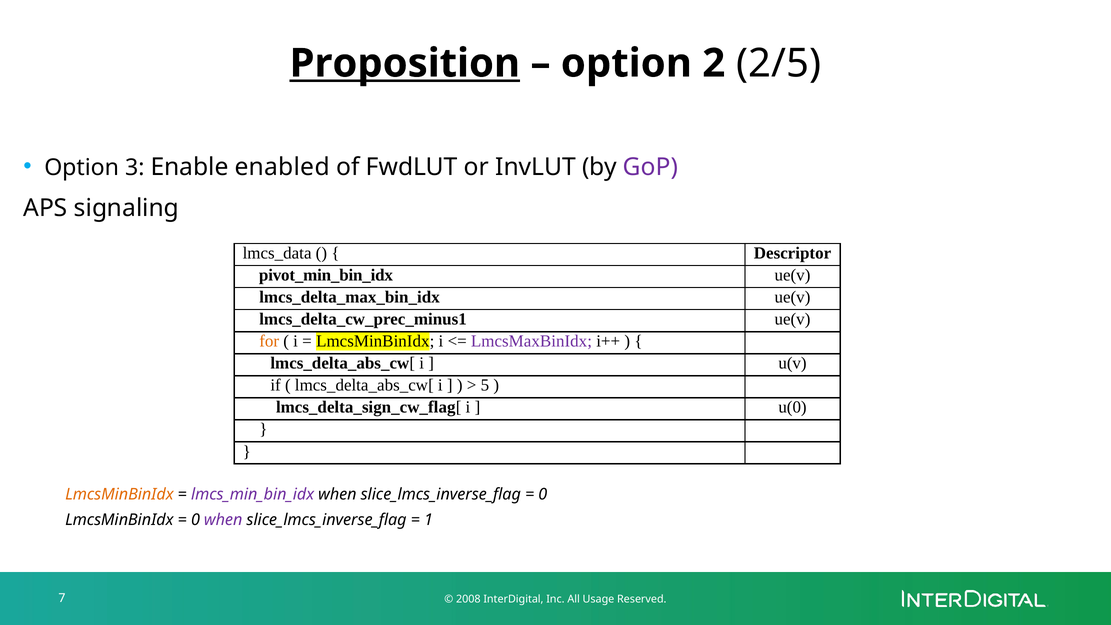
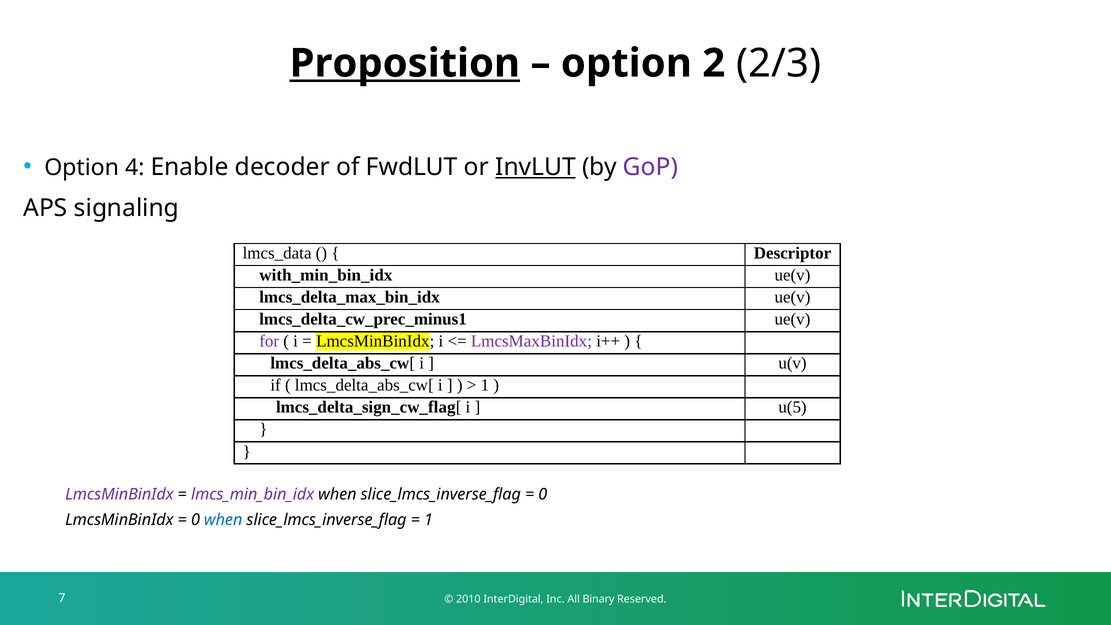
2/5: 2/5 -> 2/3
3: 3 -> 4
enabled: enabled -> decoder
InvLUT underline: none -> present
pivot_min_bin_idx: pivot_min_bin_idx -> with_min_bin_idx
for colour: orange -> purple
5 at (485, 385): 5 -> 1
u(0: u(0 -> u(5
LmcsMinBinIdx at (119, 495) colour: orange -> purple
when at (223, 520) colour: purple -> blue
2008: 2008 -> 2010
Usage: Usage -> Binary
